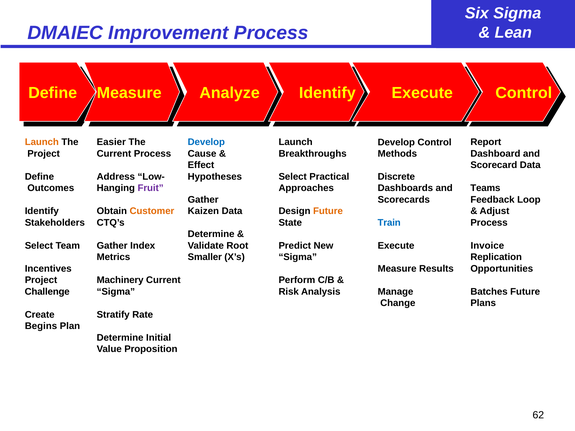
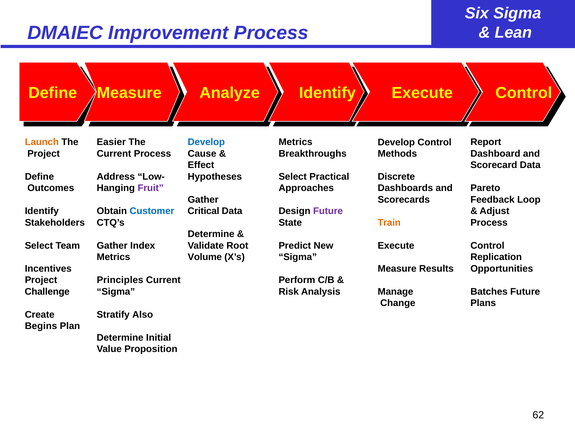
Launch at (296, 142): Launch -> Metrics
Teams: Teams -> Pareto
Customer colour: orange -> blue
Kaizen: Kaizen -> Critical
Future at (328, 211) colour: orange -> purple
Train colour: blue -> orange
Invoice at (487, 246): Invoice -> Control
Smaller: Smaller -> Volume
Machinery: Machinery -> Principles
Rate: Rate -> Also
